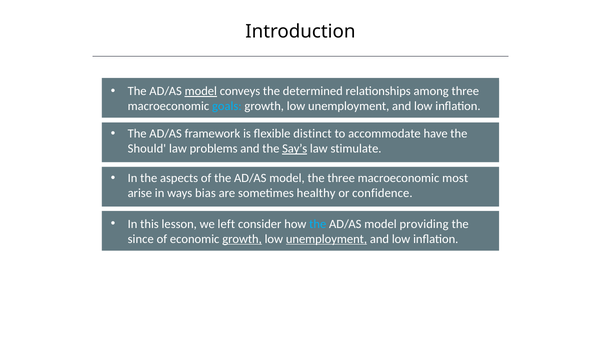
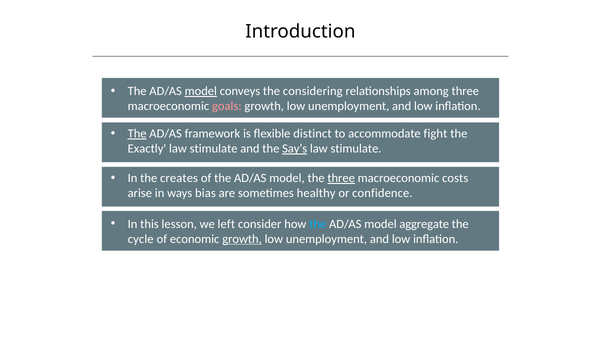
determined: determined -> considering
goals colour: light blue -> pink
The at (137, 134) underline: none -> present
have: have -> fight
Should: Should -> Exactly
problems at (214, 149): problems -> stimulate
aspects: aspects -> creates
three at (341, 178) underline: none -> present
most: most -> costs
providing: providing -> aggregate
since: since -> cycle
unemployment at (326, 239) underline: present -> none
